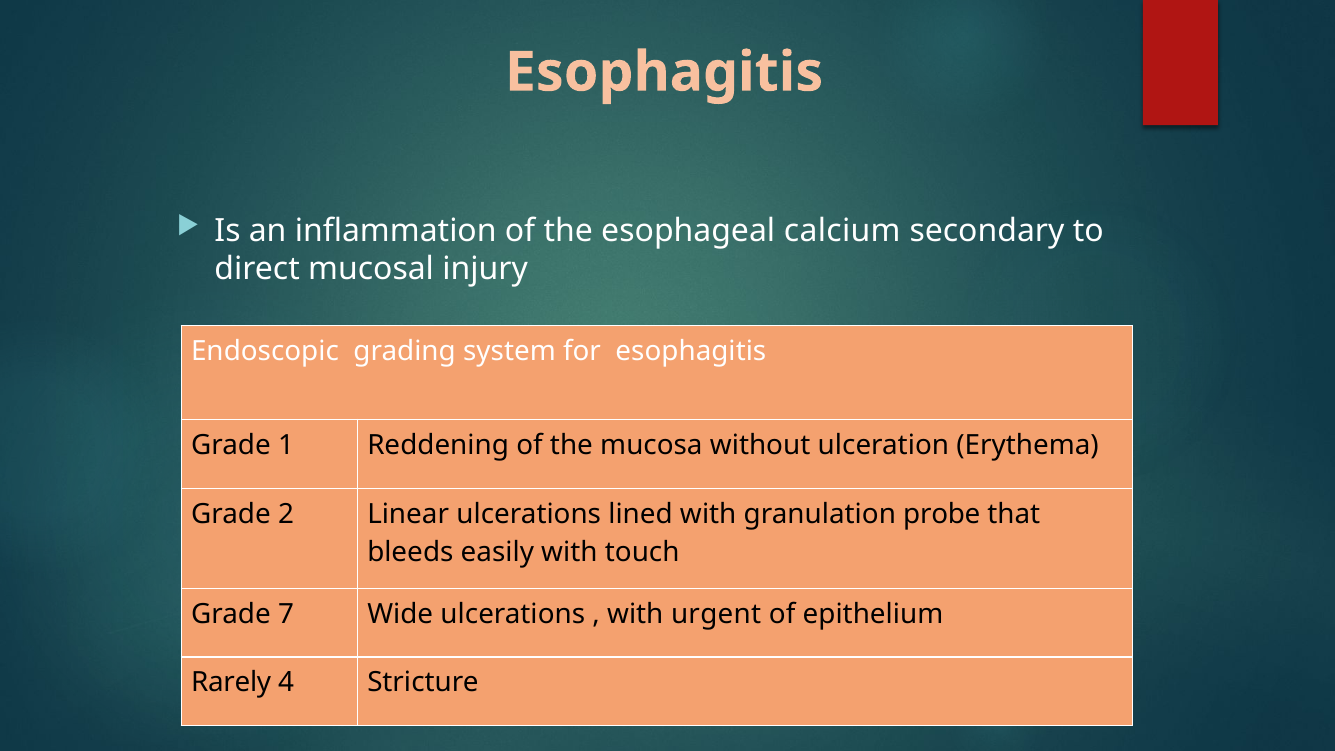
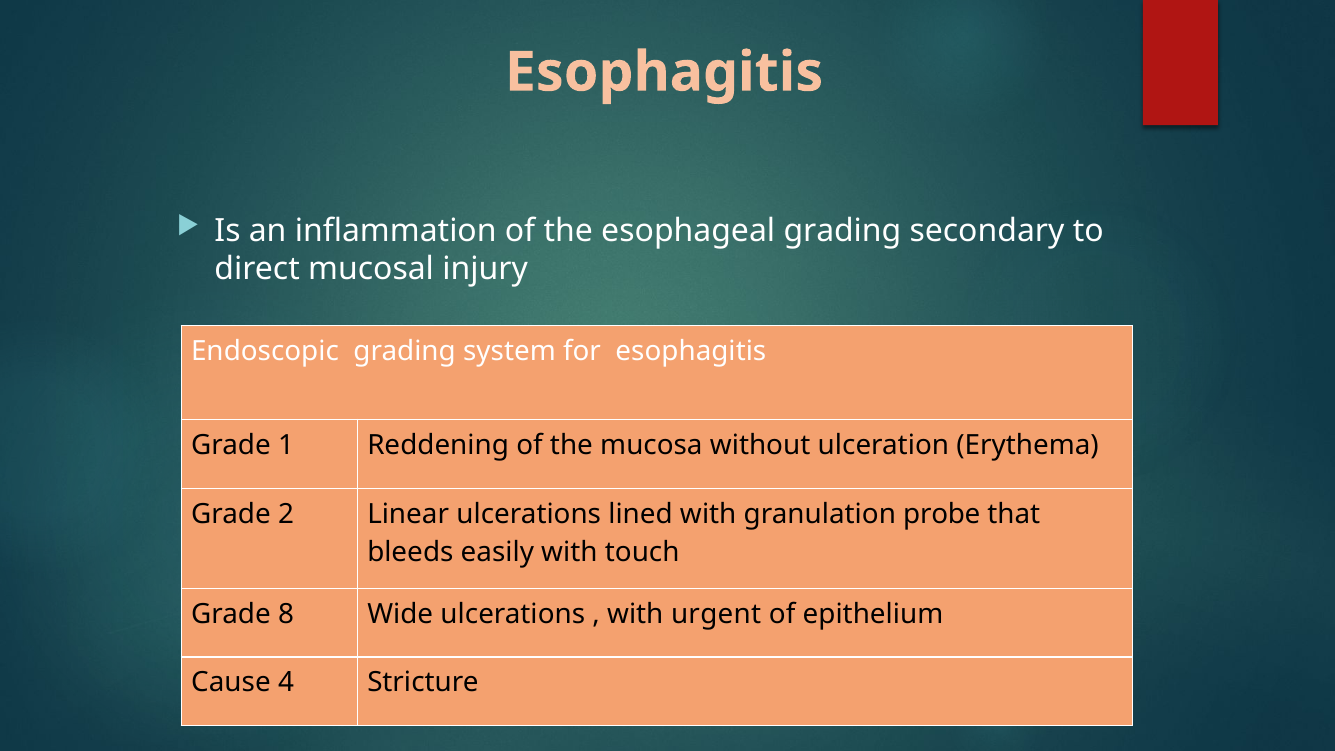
esophageal calcium: calcium -> grading
7: 7 -> 8
Rarely: Rarely -> Cause
